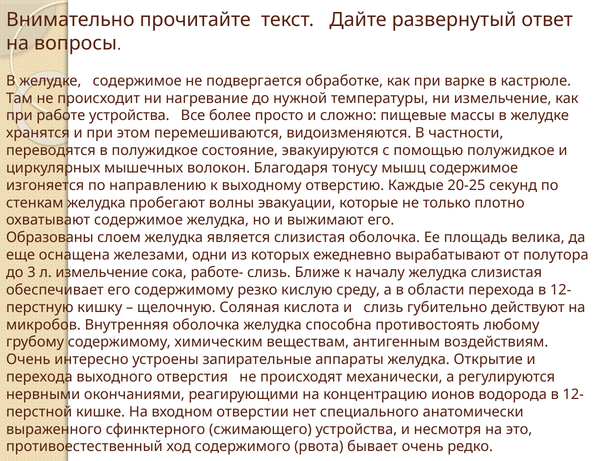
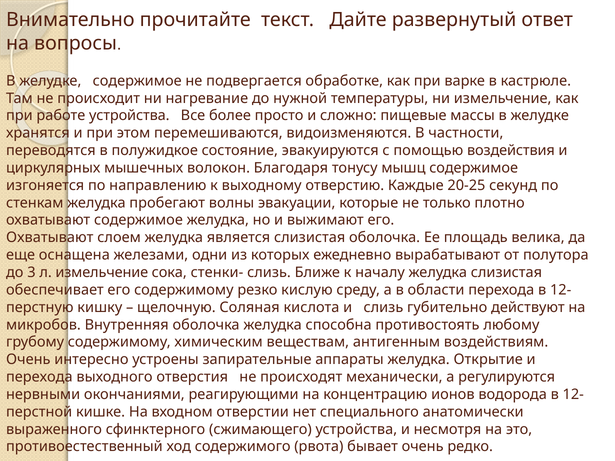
помощью полужидкое: полужидкое -> воздействия
Образованы at (50, 238): Образованы -> Охватывают
работе-: работе- -> стенки-
